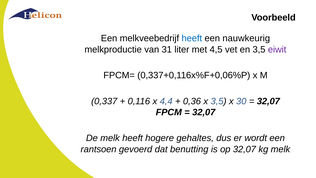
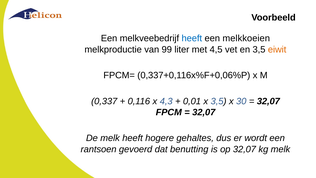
nauwkeurig: nauwkeurig -> melkkoeien
31: 31 -> 99
eiwit colour: purple -> orange
4,4: 4,4 -> 4,3
0,36: 0,36 -> 0,01
